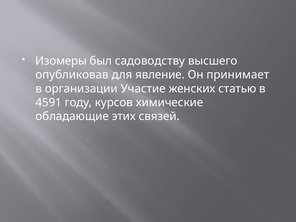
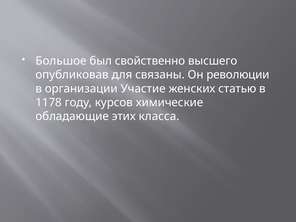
Изомеры: Изомеры -> Большое
садоводству: садоводству -> свойственно
явление: явление -> связаны
принимает: принимает -> революции
4591: 4591 -> 1178
связей: связей -> класса
